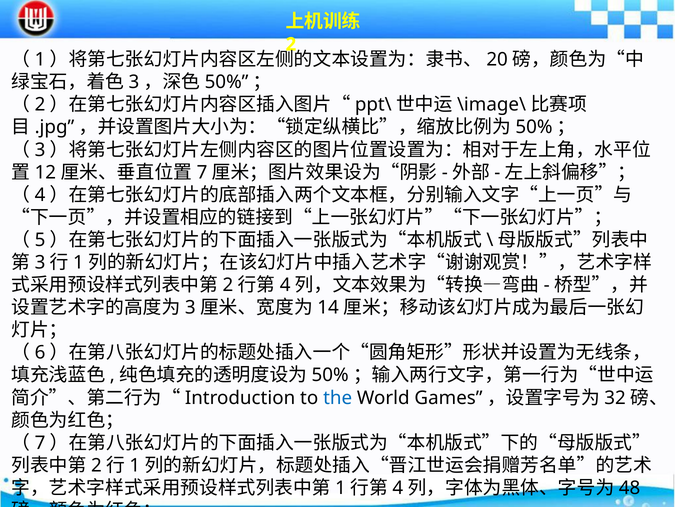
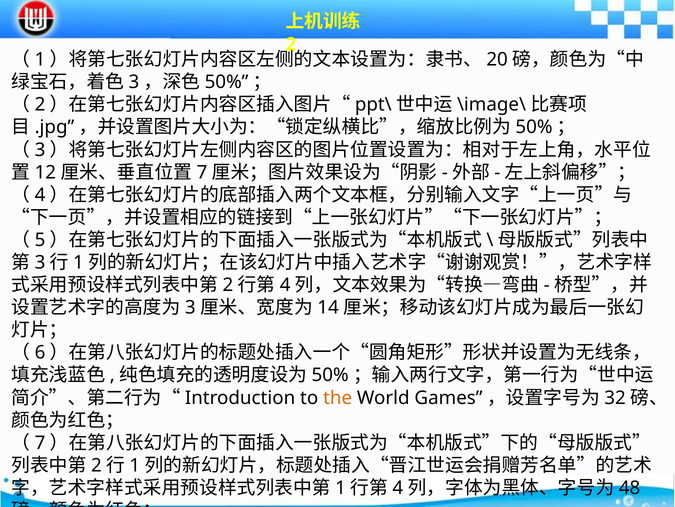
the colour: blue -> orange
